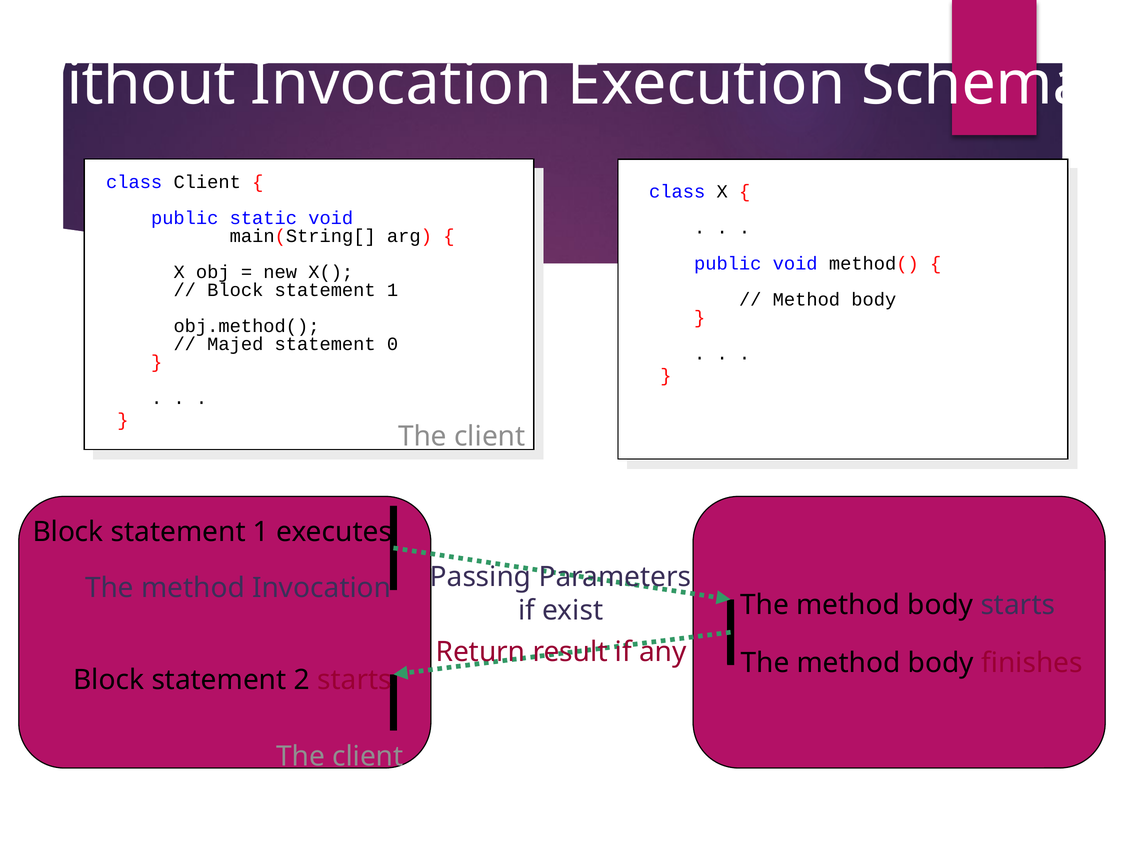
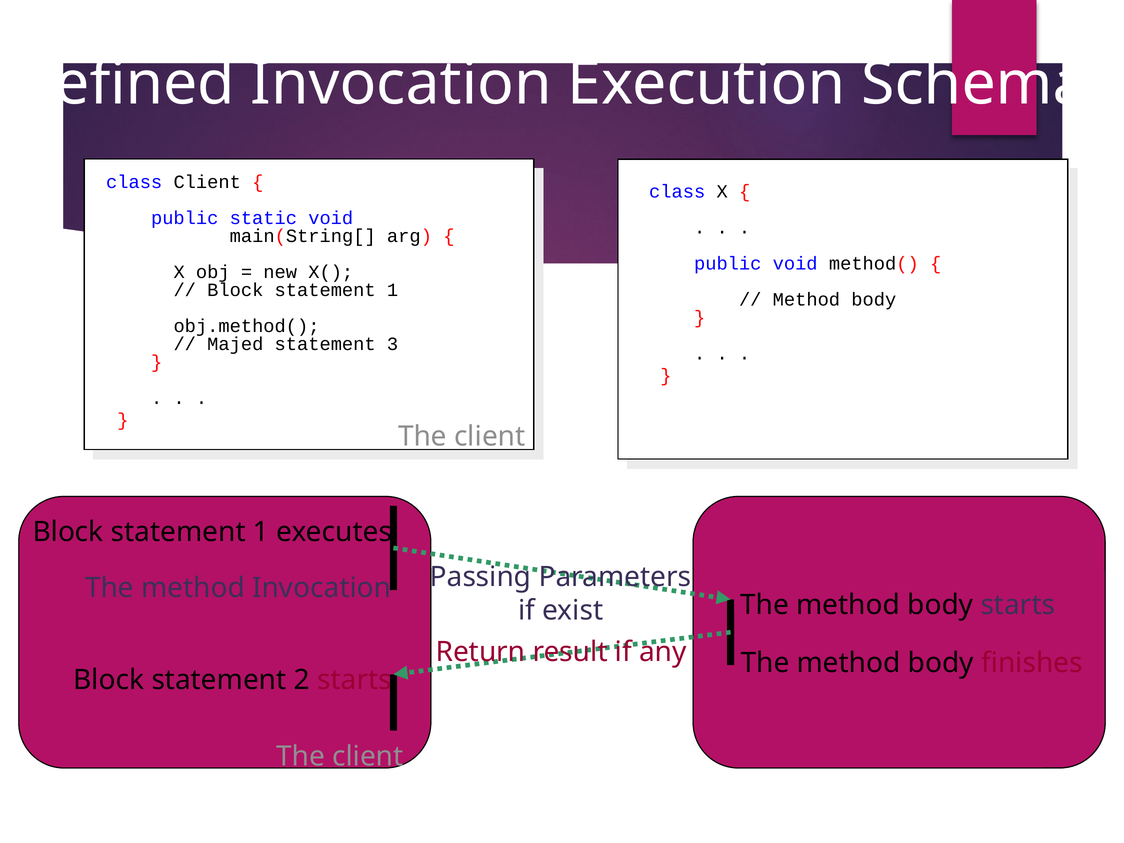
Without: Without -> Defined
0: 0 -> 3
